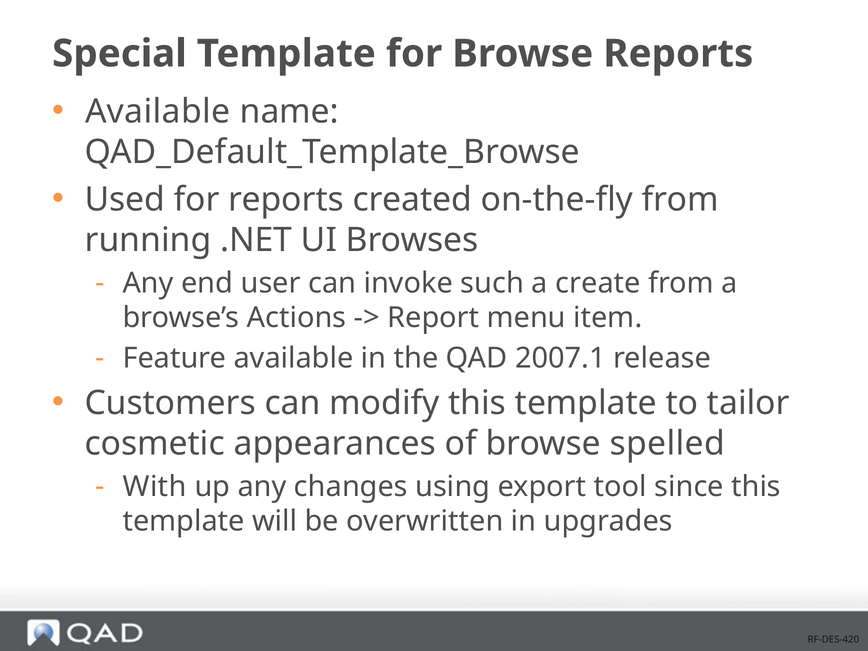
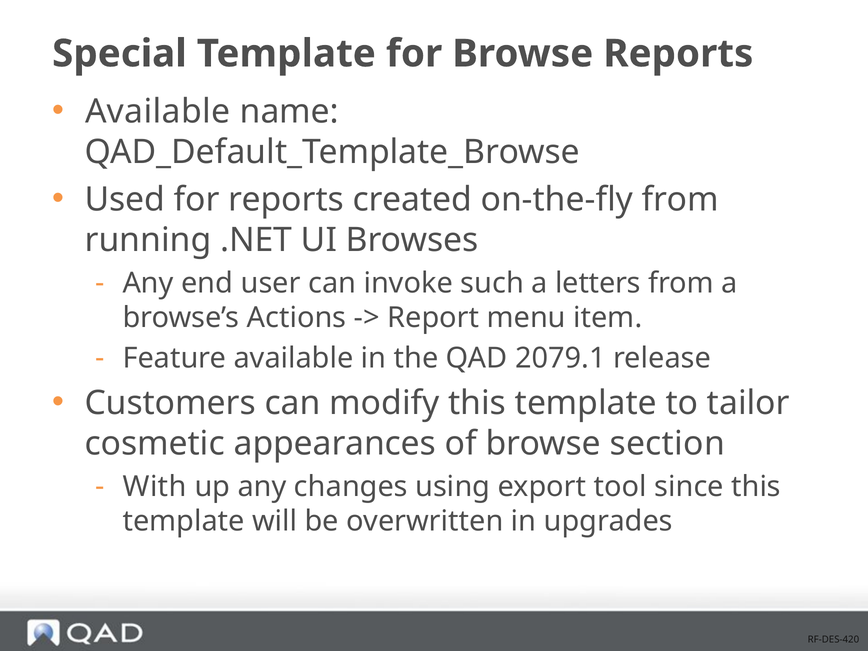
create: create -> letters
2007.1: 2007.1 -> 2079.1
spelled: spelled -> section
